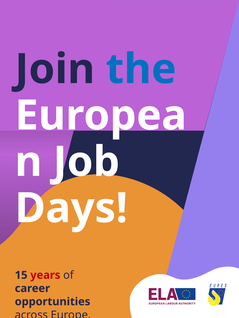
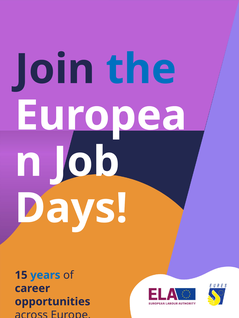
years colour: red -> blue
